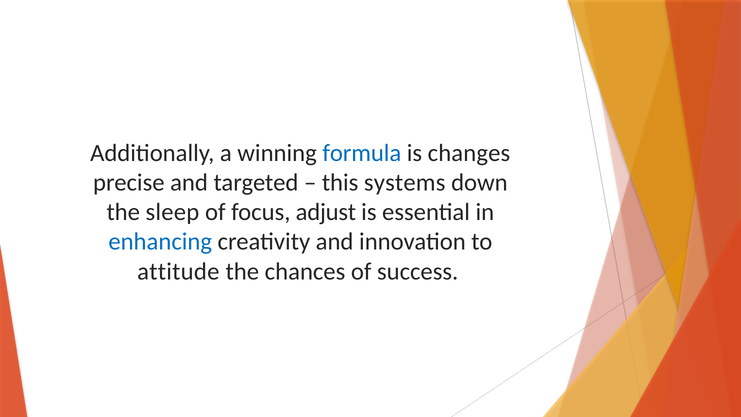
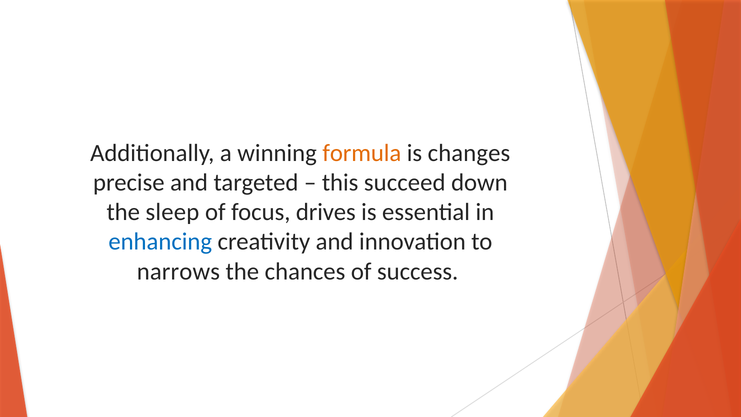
formula colour: blue -> orange
systems: systems -> succeed
adjust: adjust -> drives
attitude: attitude -> narrows
